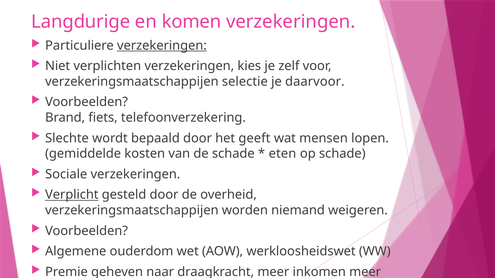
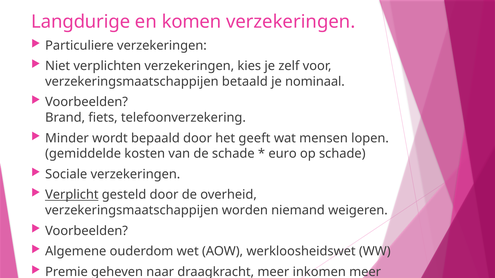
verzekeringen at (162, 46) underline: present -> none
selectie: selectie -> betaald
daarvoor: daarvoor -> nominaal
Slechte: Slechte -> Minder
eten: eten -> euro
